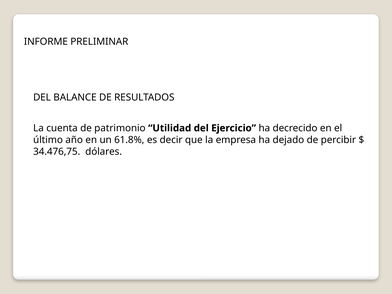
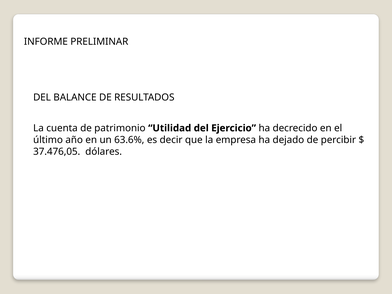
61.8%: 61.8% -> 63.6%
34.476,75: 34.476,75 -> 37.476,05
